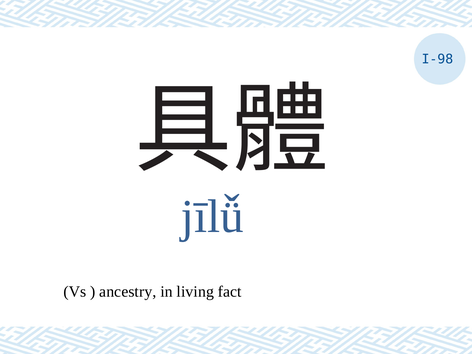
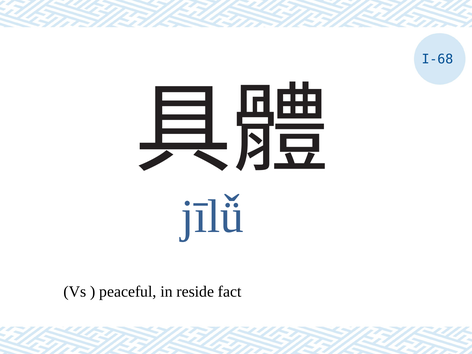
I-98: I-98 -> I-68
ancestry: ancestry -> peaceful
living: living -> reside
